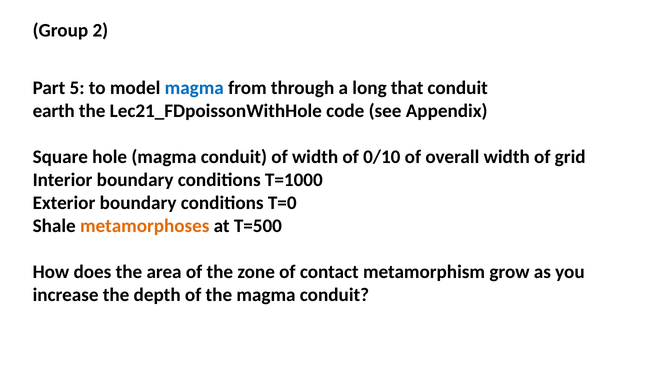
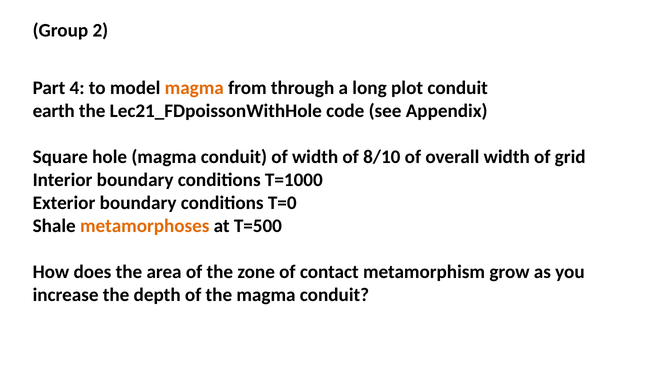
5: 5 -> 4
magma at (194, 88) colour: blue -> orange
that: that -> plot
0/10: 0/10 -> 8/10
